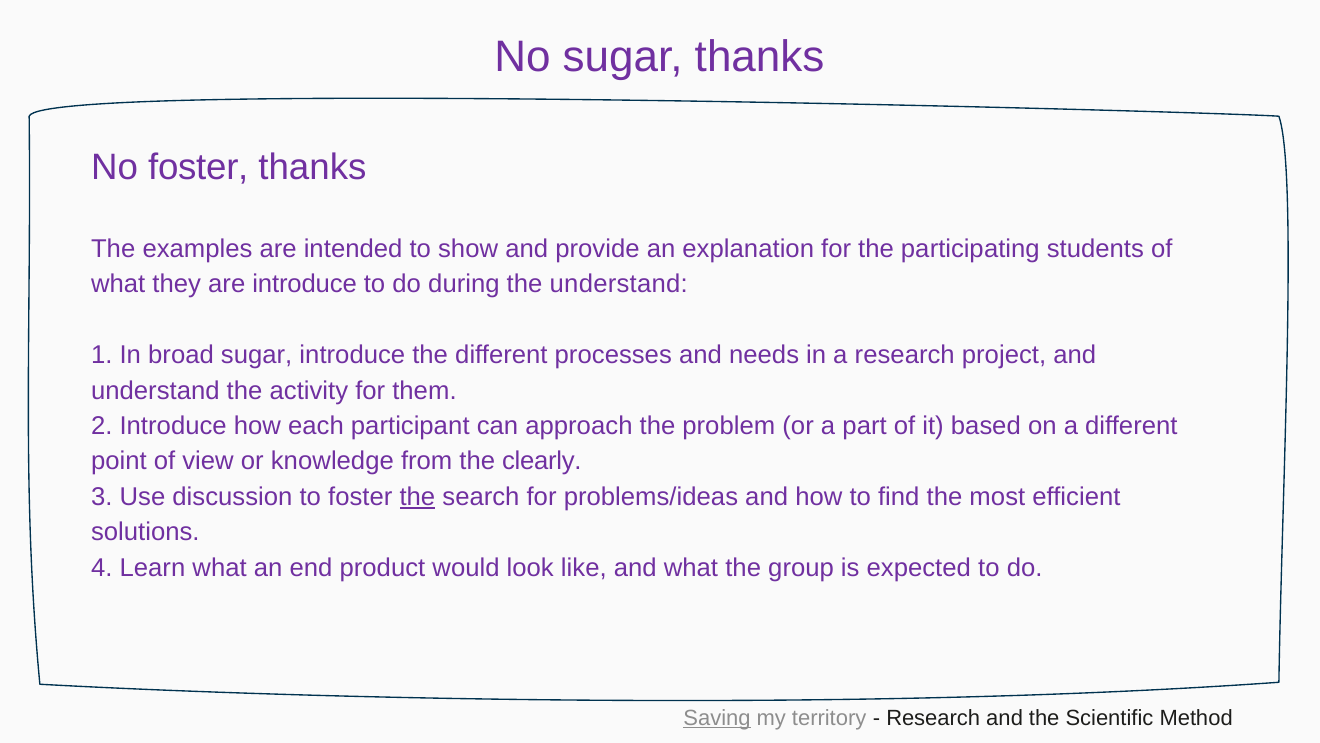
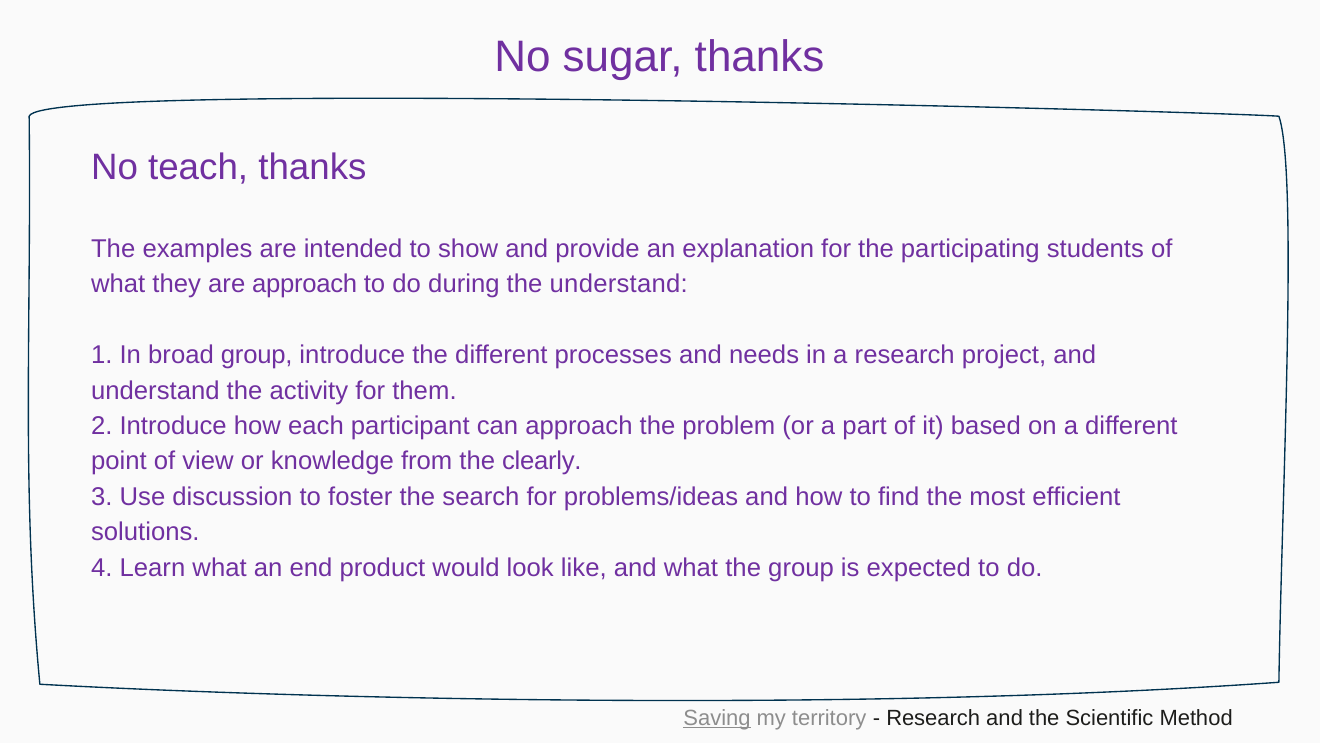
No foster: foster -> teach
are introduce: introduce -> approach
broad sugar: sugar -> group
the at (417, 497) underline: present -> none
